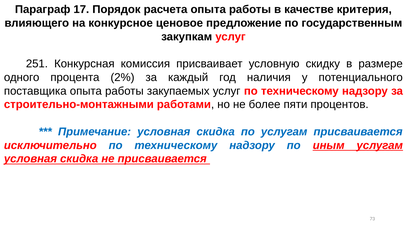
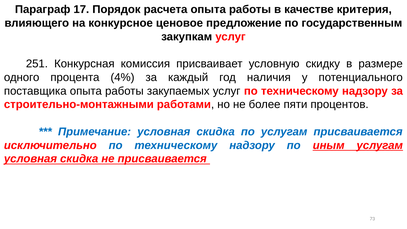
2%: 2% -> 4%
